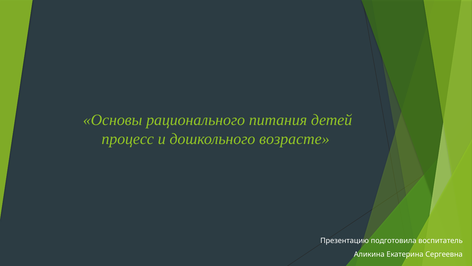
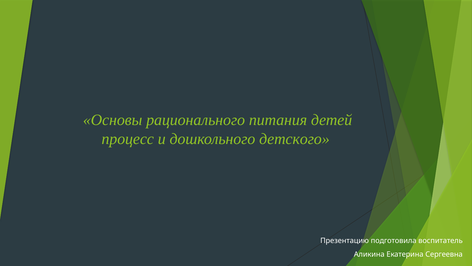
возрасте: возрасте -> детского
